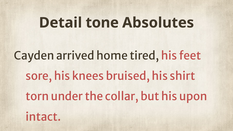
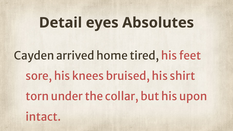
tone: tone -> eyes
